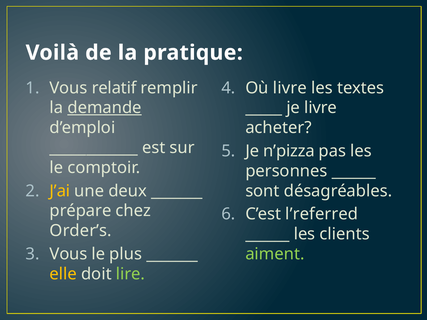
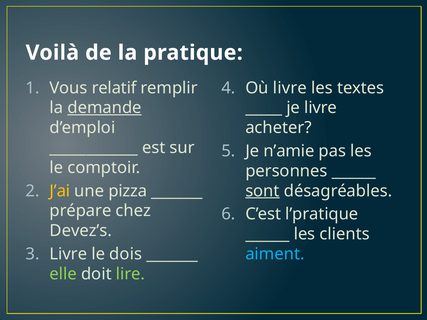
n’pizza: n’pizza -> n’amie
deux: deux -> pizza
sont underline: none -> present
l’referred: l’referred -> l’pratique
Order’s: Order’s -> Devez’s
Vous at (68, 254): Vous -> Livre
plus: plus -> dois
aiment colour: light green -> light blue
elle colour: yellow -> light green
